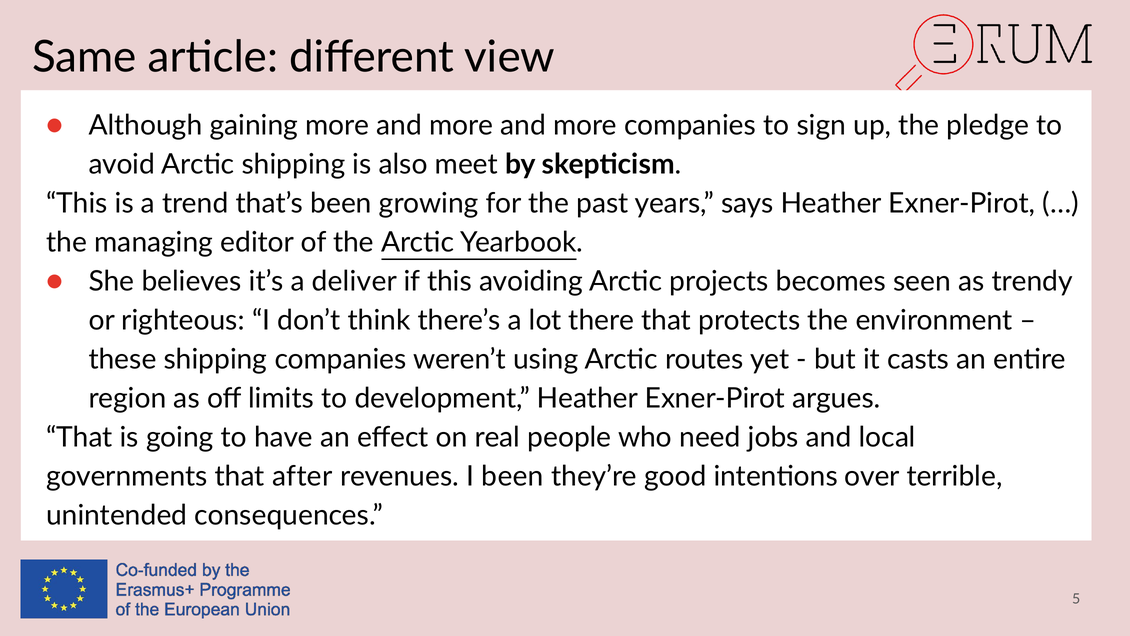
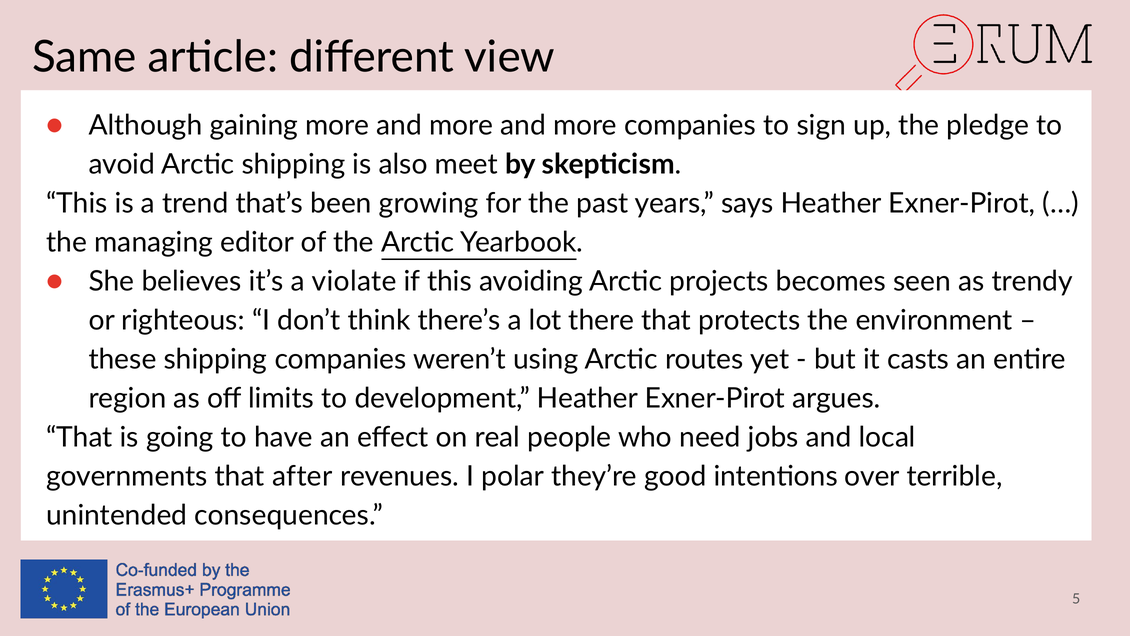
deliver: deliver -> violate
I been: been -> polar
